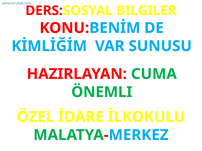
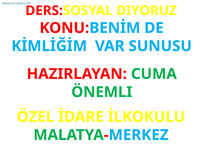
BILGILER: BILGILER -> DIYORUZ
